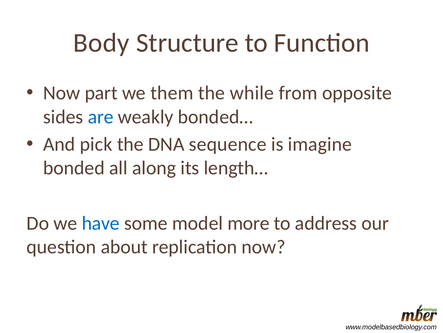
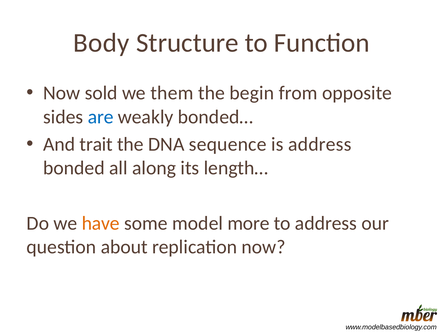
part: part -> sold
while: while -> begin
pick: pick -> trait
is imagine: imagine -> address
have colour: blue -> orange
